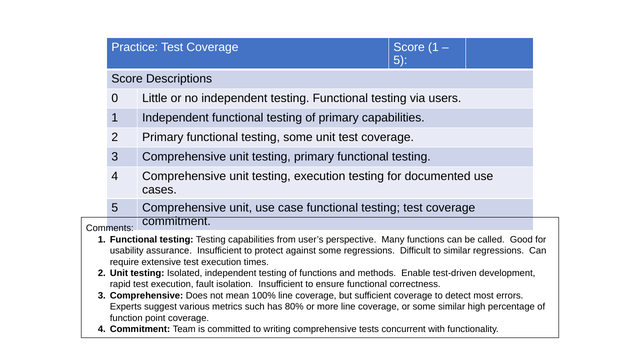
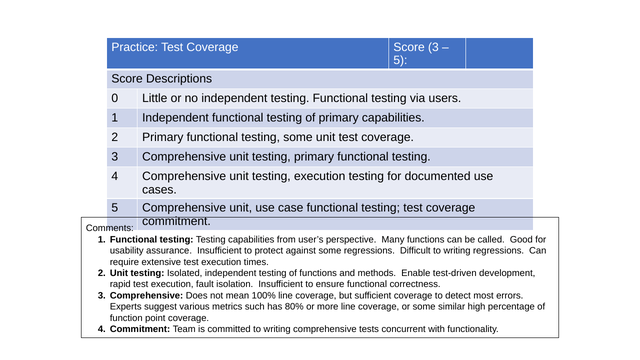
Score 1: 1 -> 3
Difficult to similar: similar -> writing
